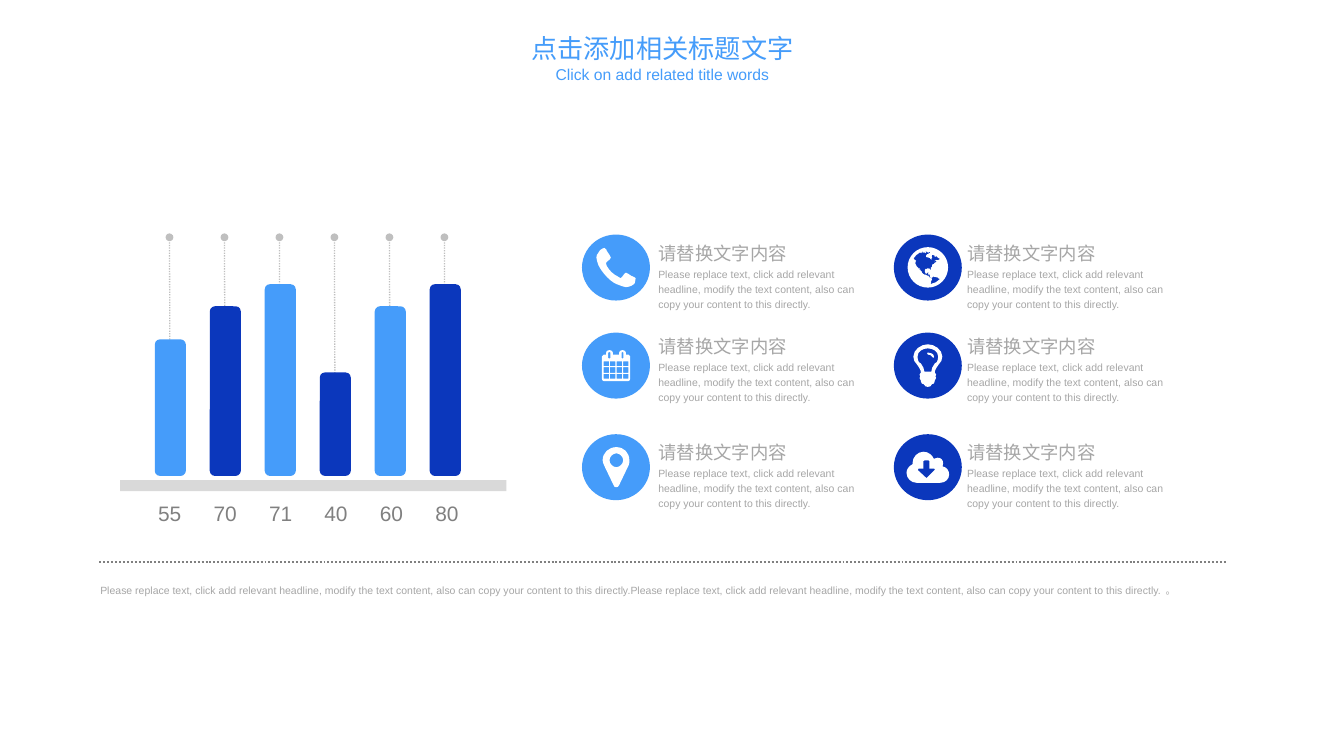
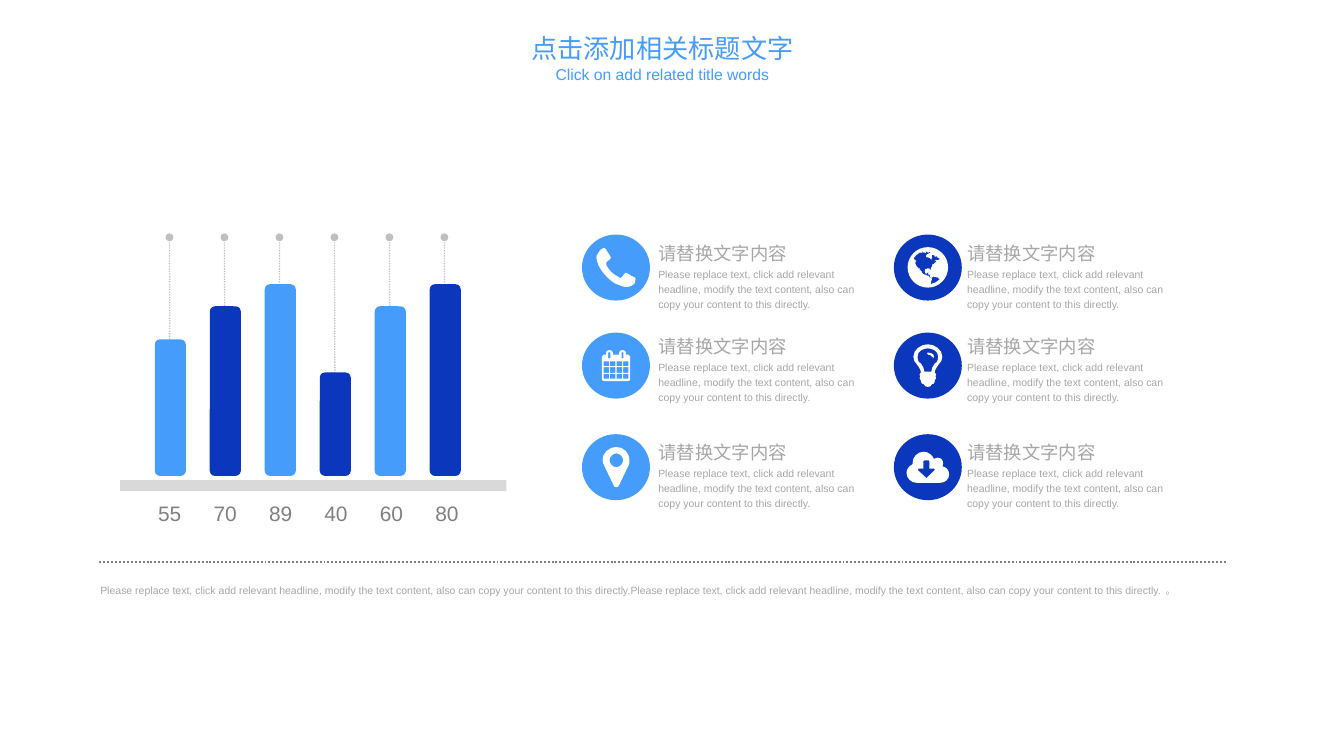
71: 71 -> 89
